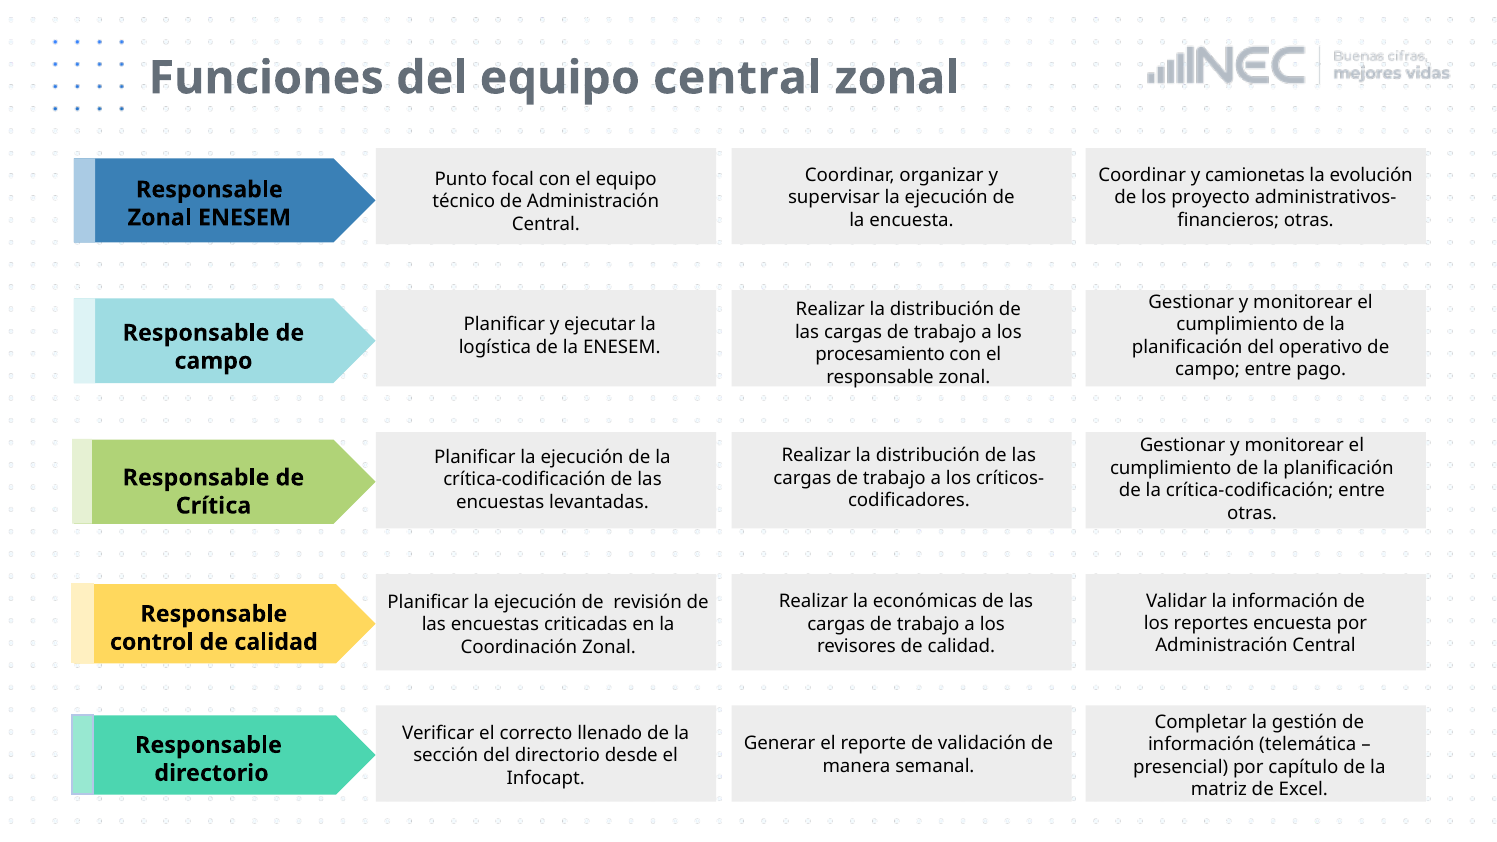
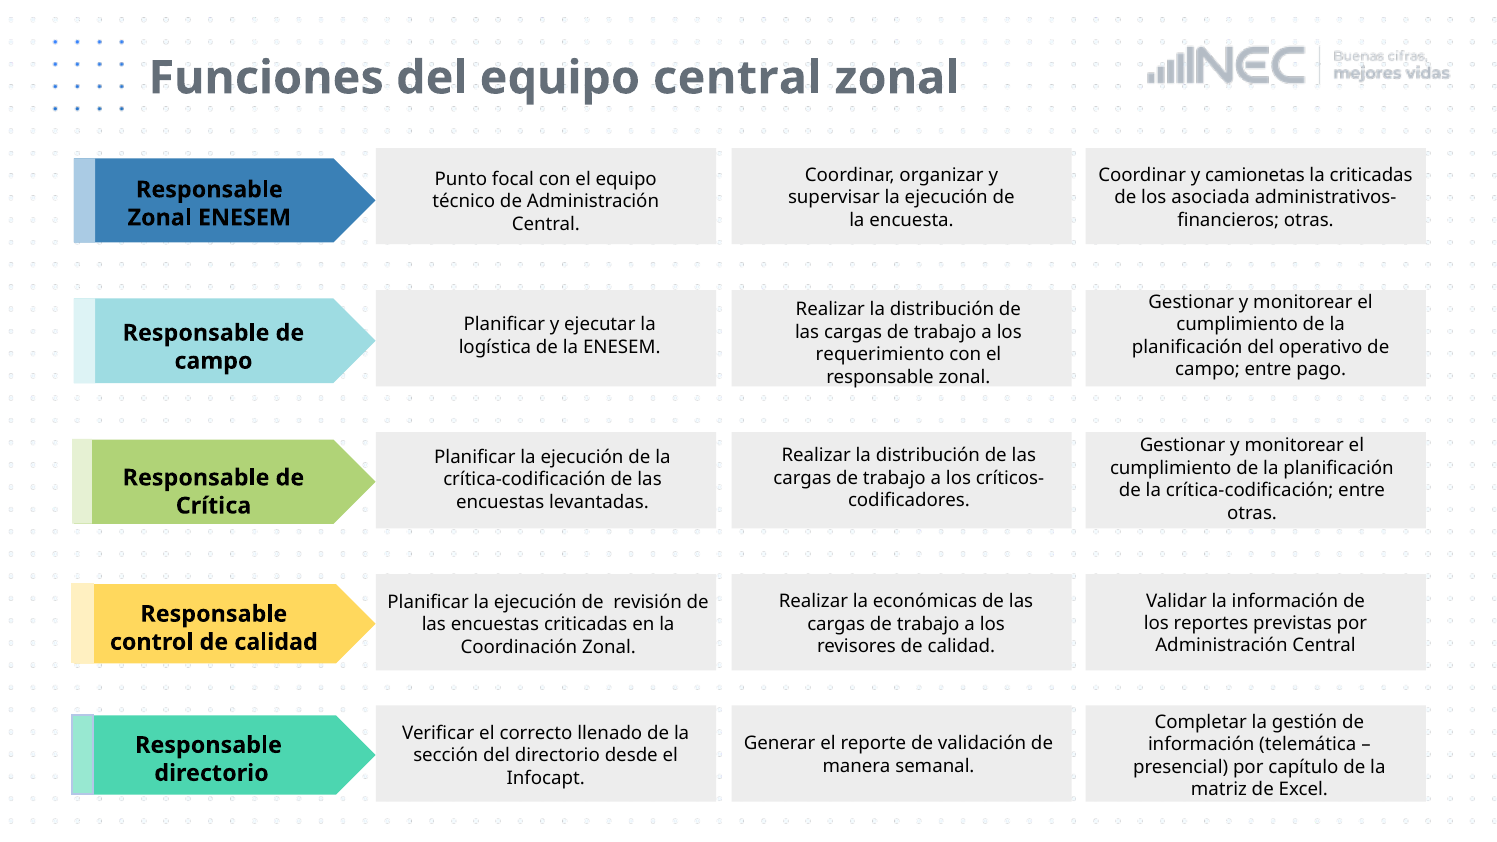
la evolución: evolución -> criticadas
proyecto: proyecto -> asociada
procesamiento: procesamiento -> requerimiento
reportes encuesta: encuesta -> previstas
